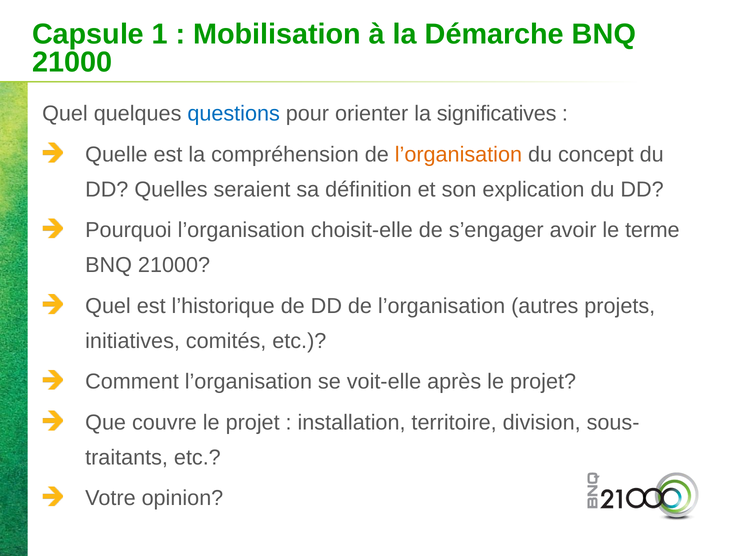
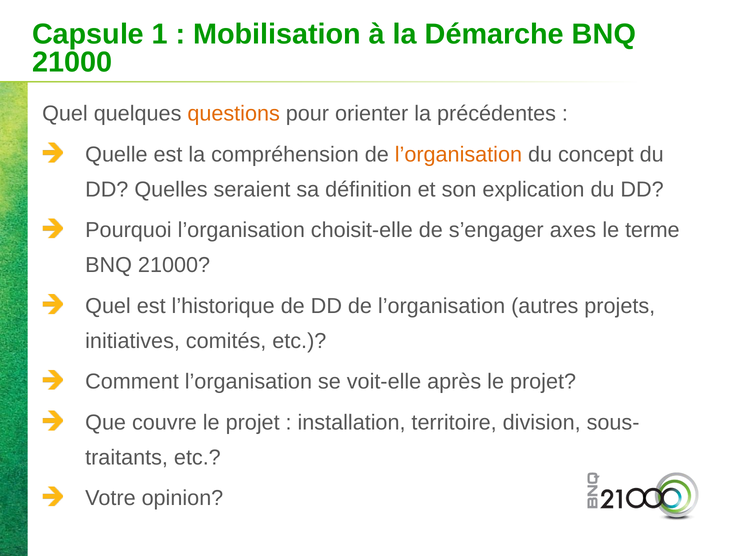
questions colour: blue -> orange
significatives: significatives -> précédentes
avoir: avoir -> axes
